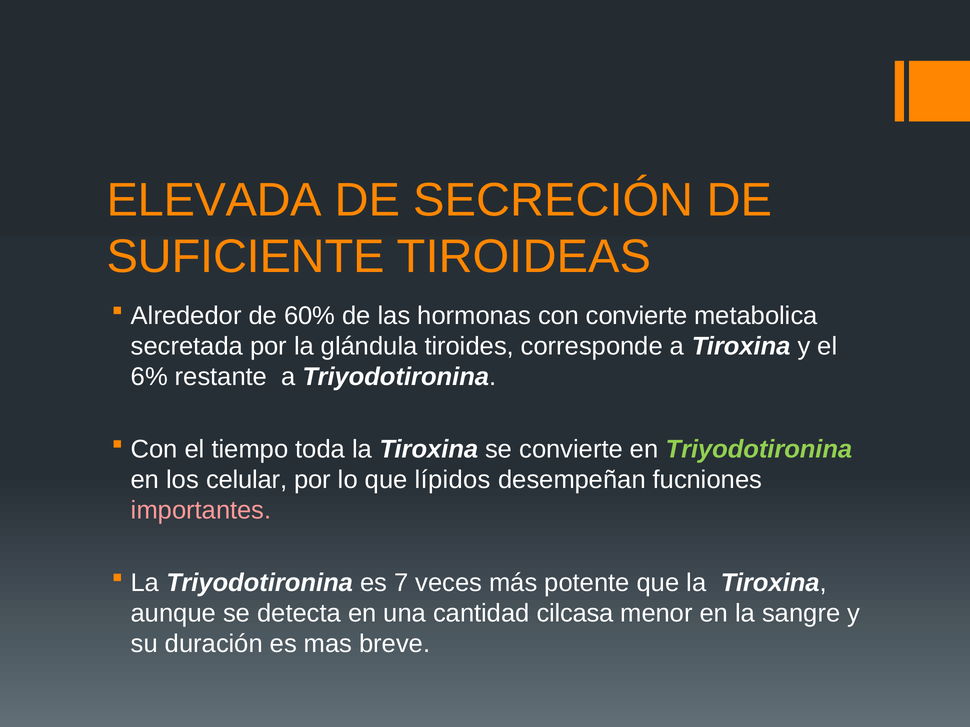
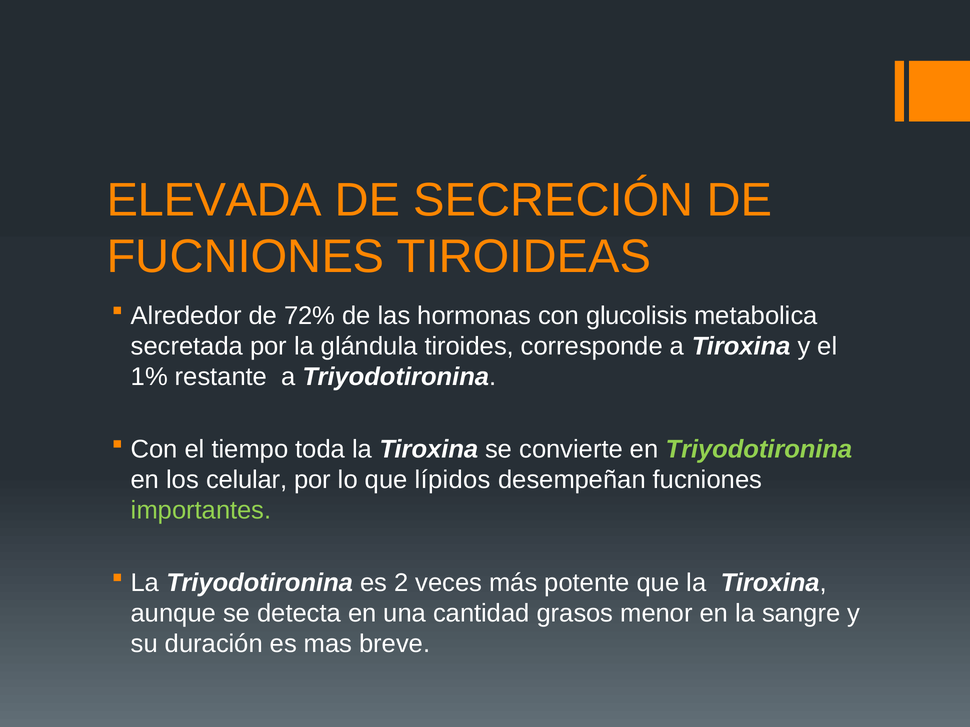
SUFICIENTE at (246, 257): SUFICIENTE -> FUCNIONES
60%: 60% -> 72%
con convierte: convierte -> glucolisis
6%: 6% -> 1%
importantes colour: pink -> light green
7: 7 -> 2
cilcasa: cilcasa -> grasos
